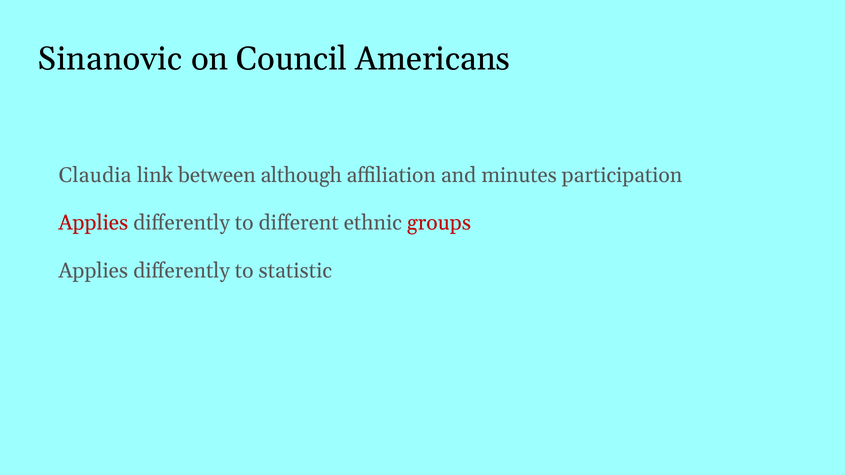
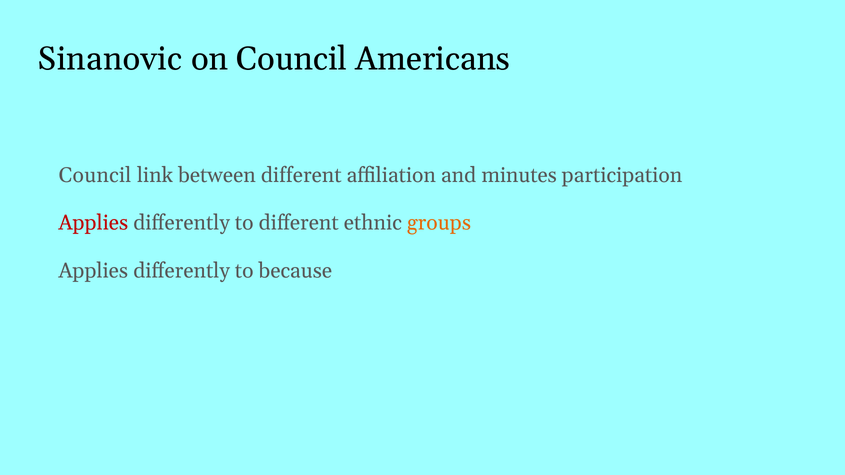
Claudia at (95, 175): Claudia -> Council
between although: although -> different
groups colour: red -> orange
statistic: statistic -> because
